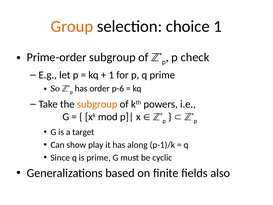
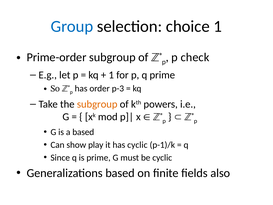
Group colour: orange -> blue
p-6: p-6 -> p-3
a target: target -> based
has along: along -> cyclic
